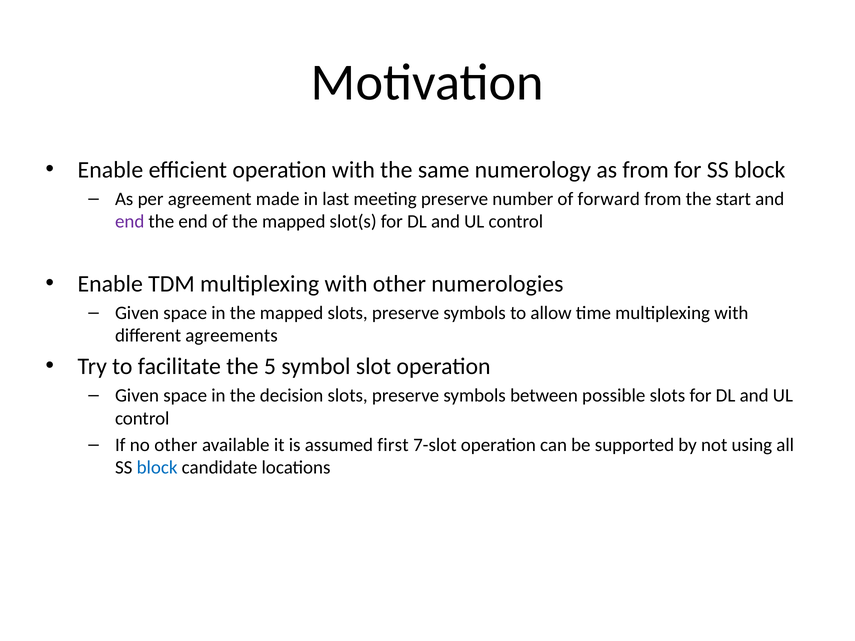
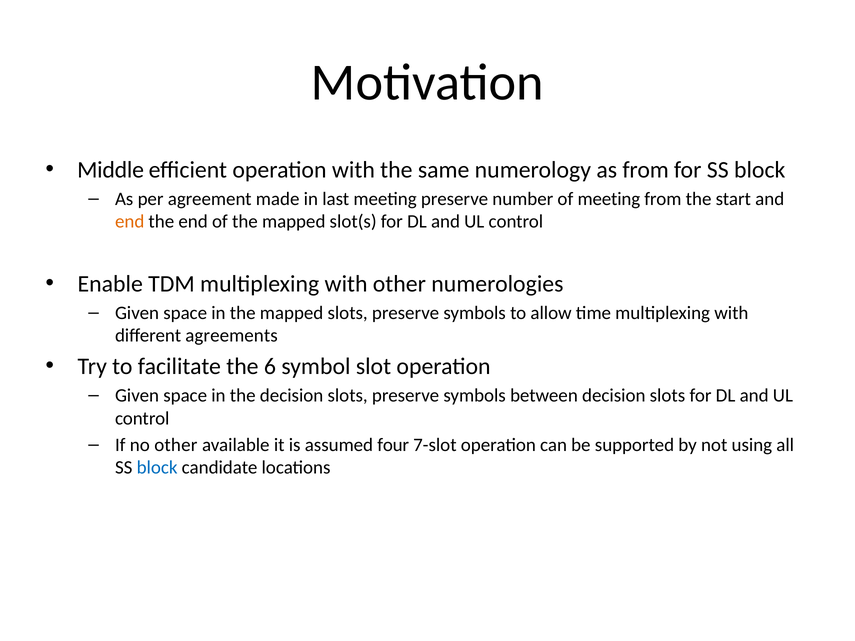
Enable at (110, 170): Enable -> Middle
of forward: forward -> meeting
end at (130, 222) colour: purple -> orange
5: 5 -> 6
between possible: possible -> decision
first: first -> four
